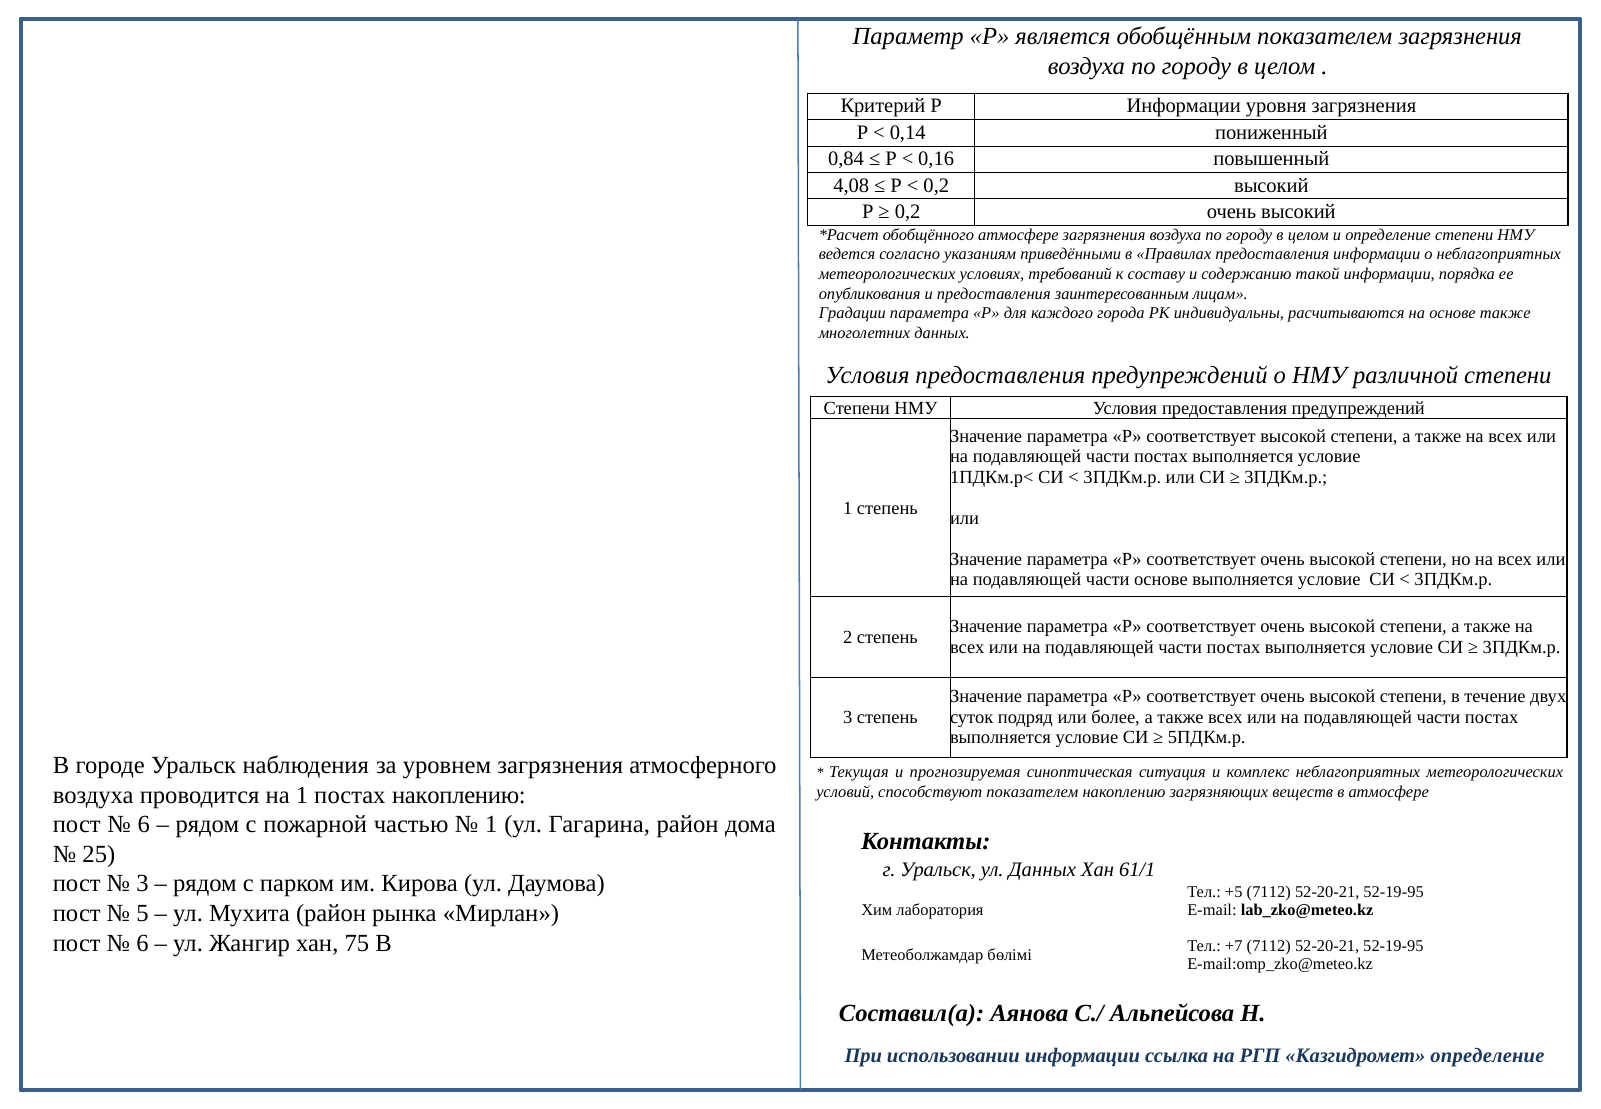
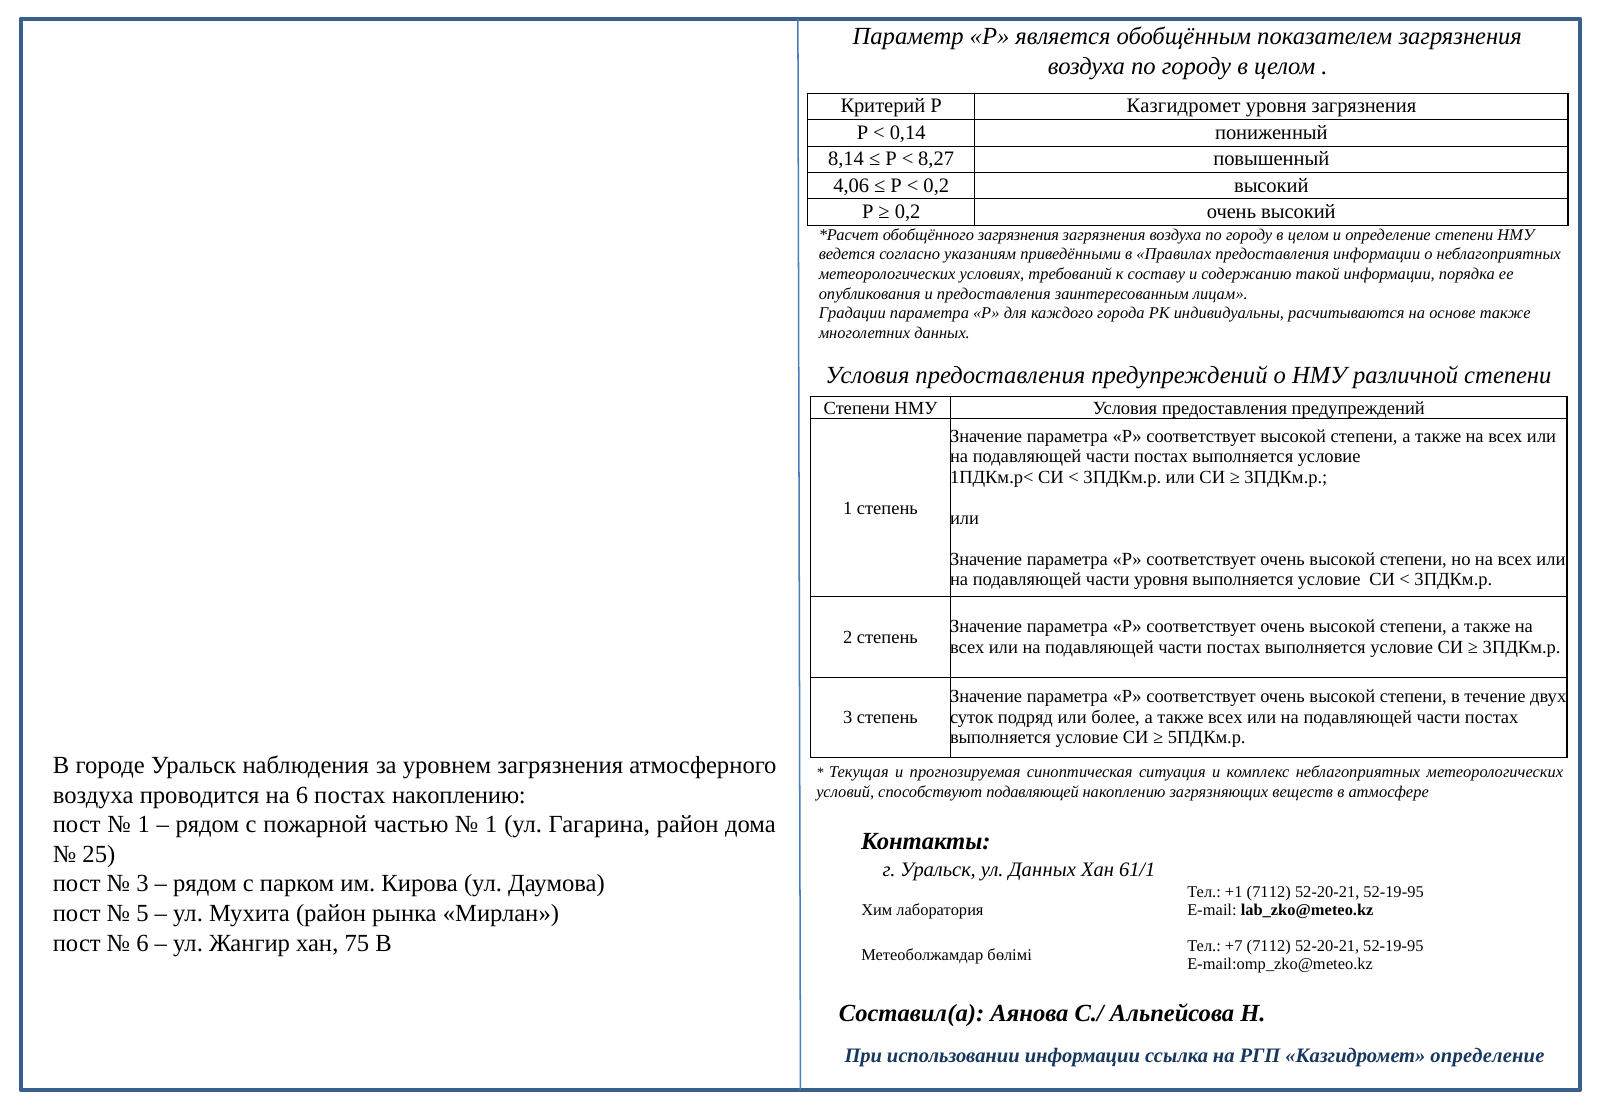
Р Информации: Информации -> Казгидромет
0,84: 0,84 -> 8,14
0,16: 0,16 -> 8,27
4,08: 4,08 -> 4,06
обобщённого атмосфере: атмосфере -> загрязнения
части основе: основе -> уровня
на 1: 1 -> 6
способствуют показателем: показателем -> подавляющей
6 at (144, 824): 6 -> 1
+5: +5 -> +1
